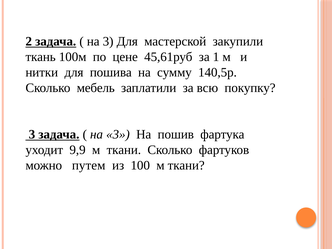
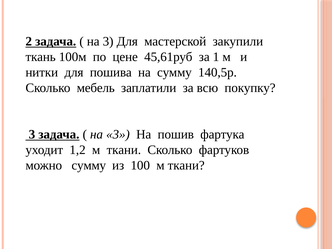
9,9: 9,9 -> 1,2
можно путем: путем -> сумму
